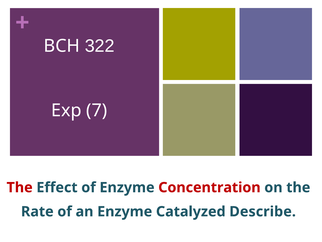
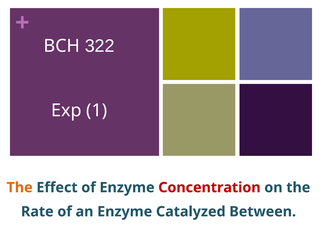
7: 7 -> 1
The at (20, 187) colour: red -> orange
Describe: Describe -> Between
